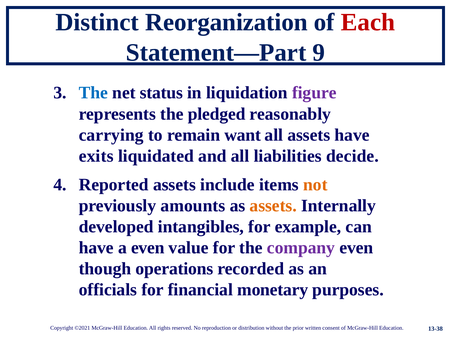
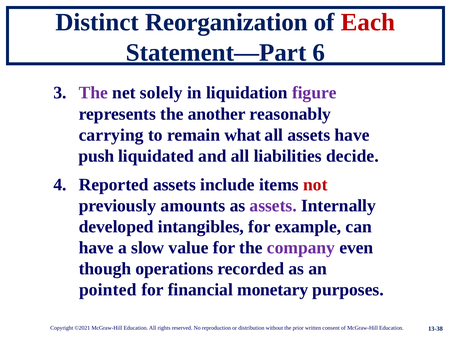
9: 9 -> 6
The at (93, 93) colour: blue -> purple
status: status -> solely
pledged: pledged -> another
want: want -> what
exits: exits -> push
not colour: orange -> red
assets at (273, 206) colour: orange -> purple
a even: even -> slow
officials: officials -> pointed
